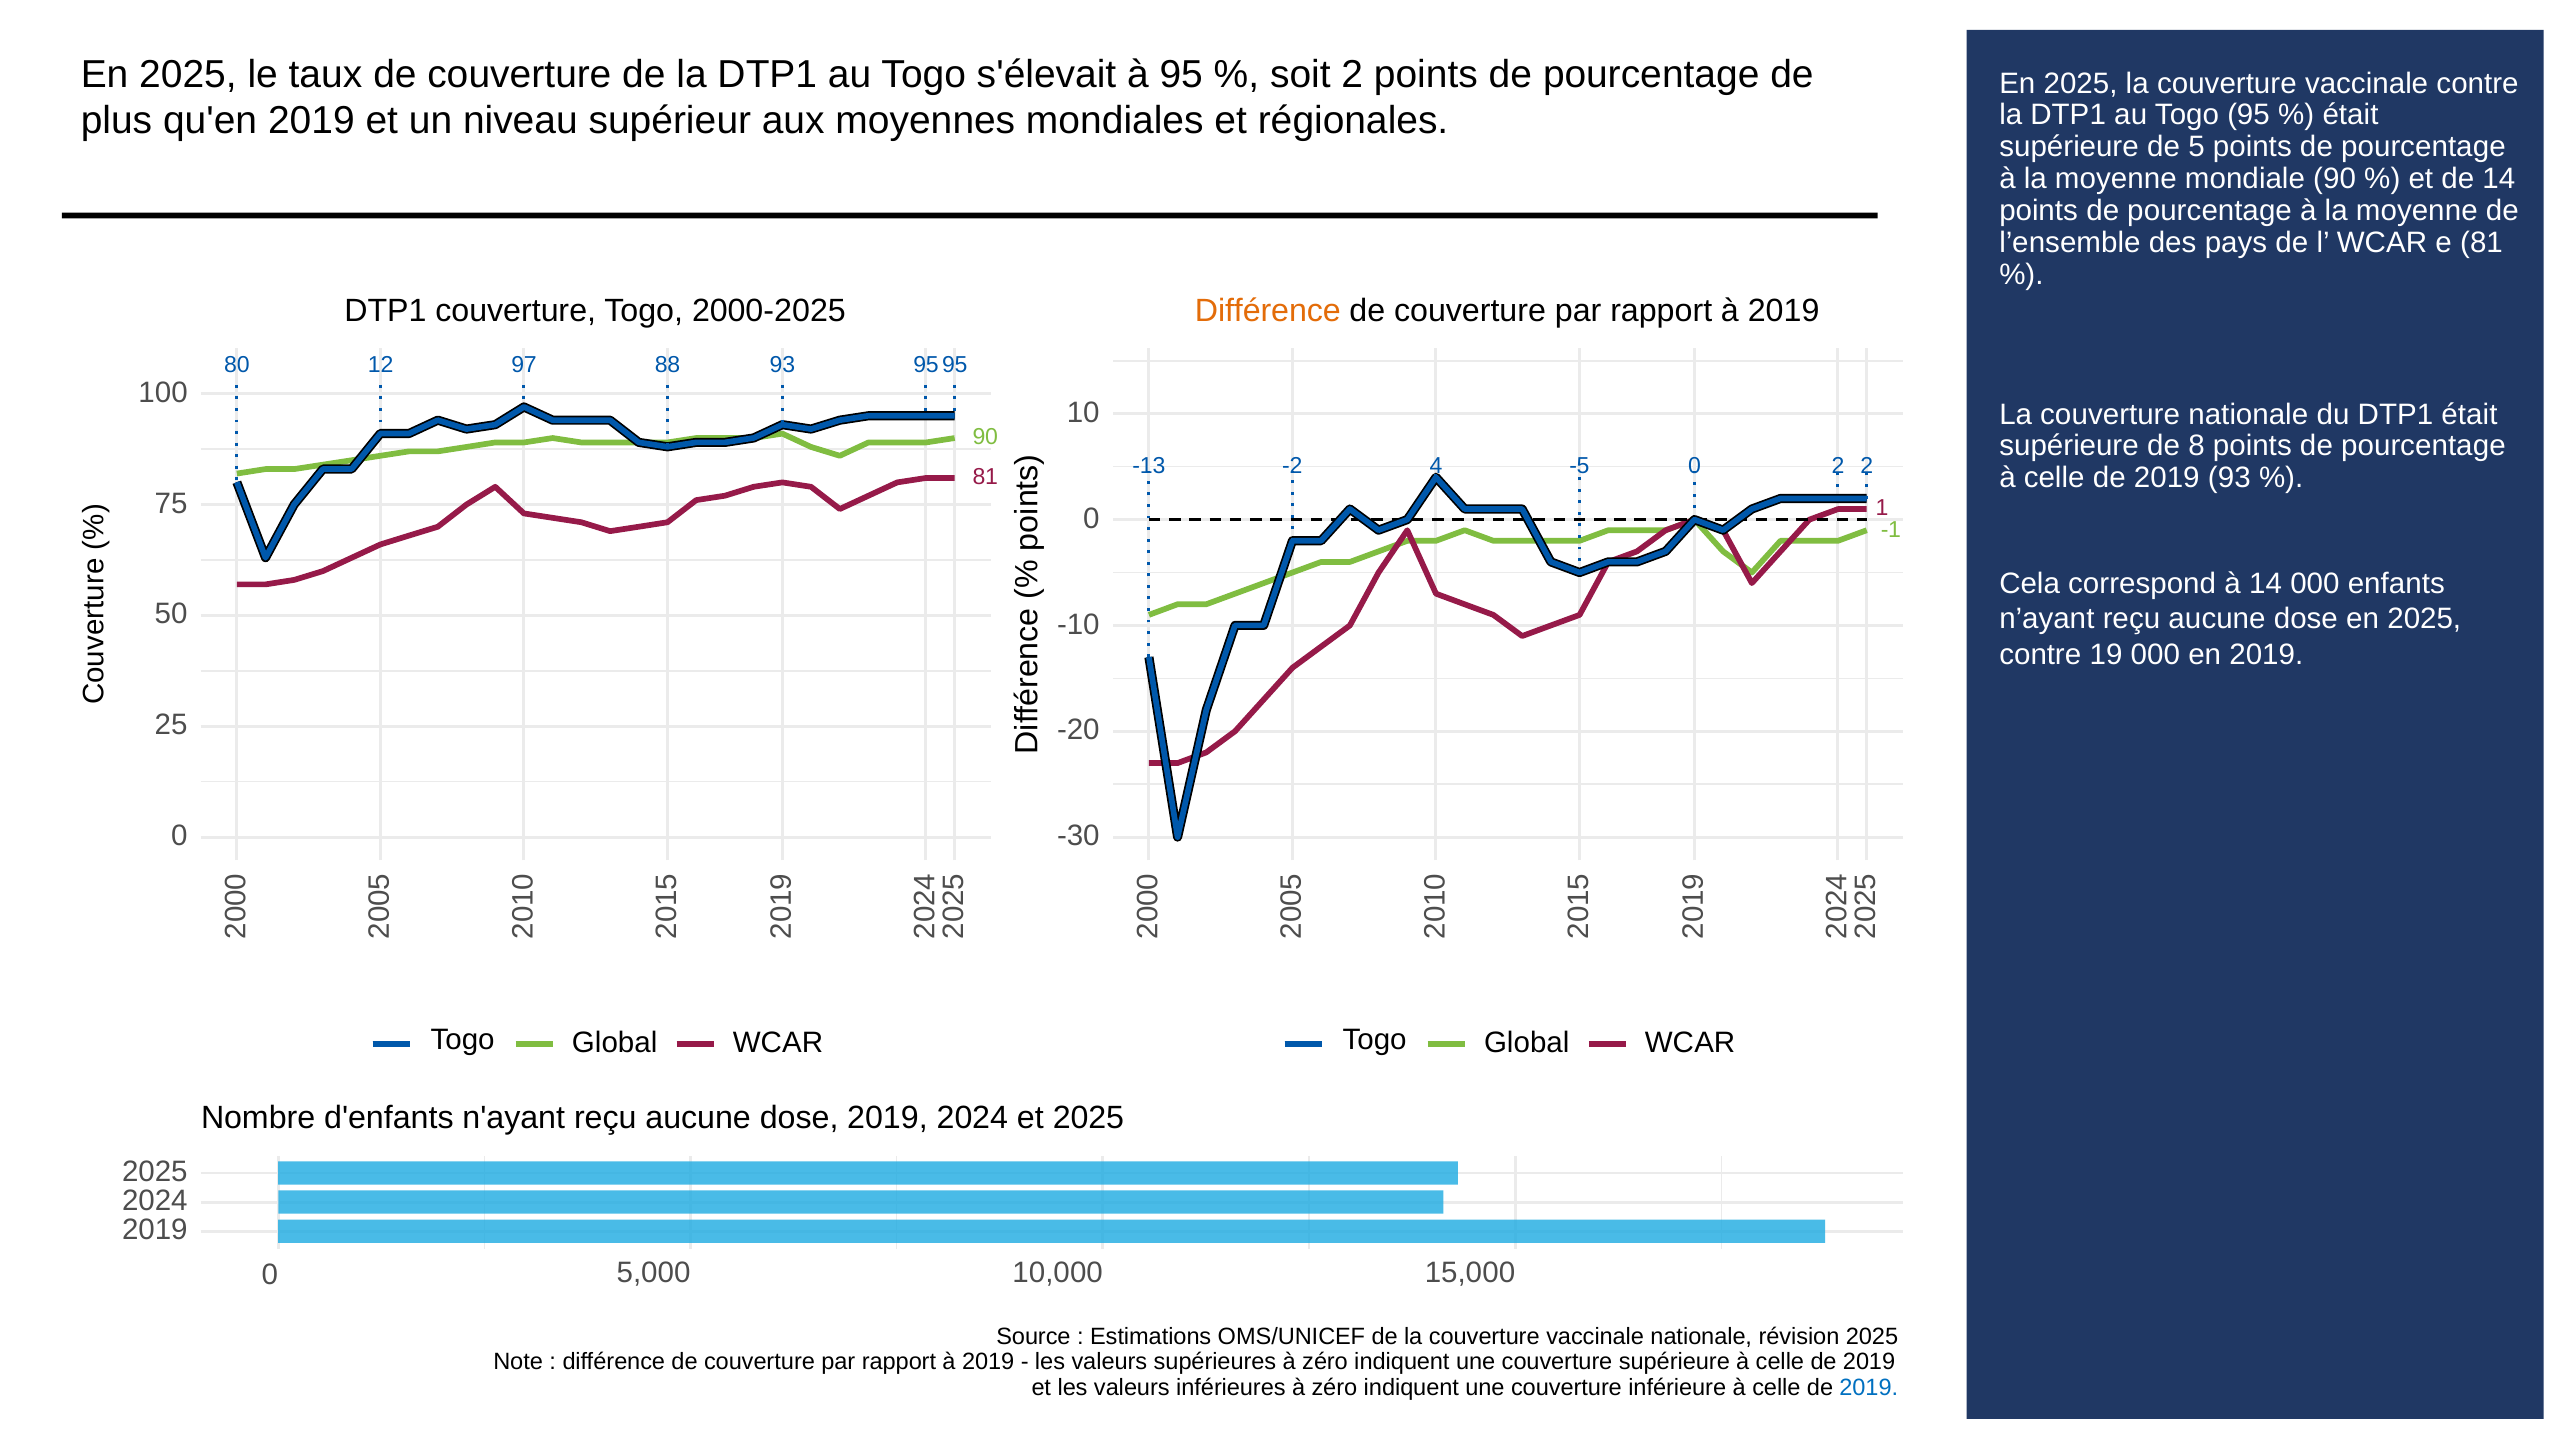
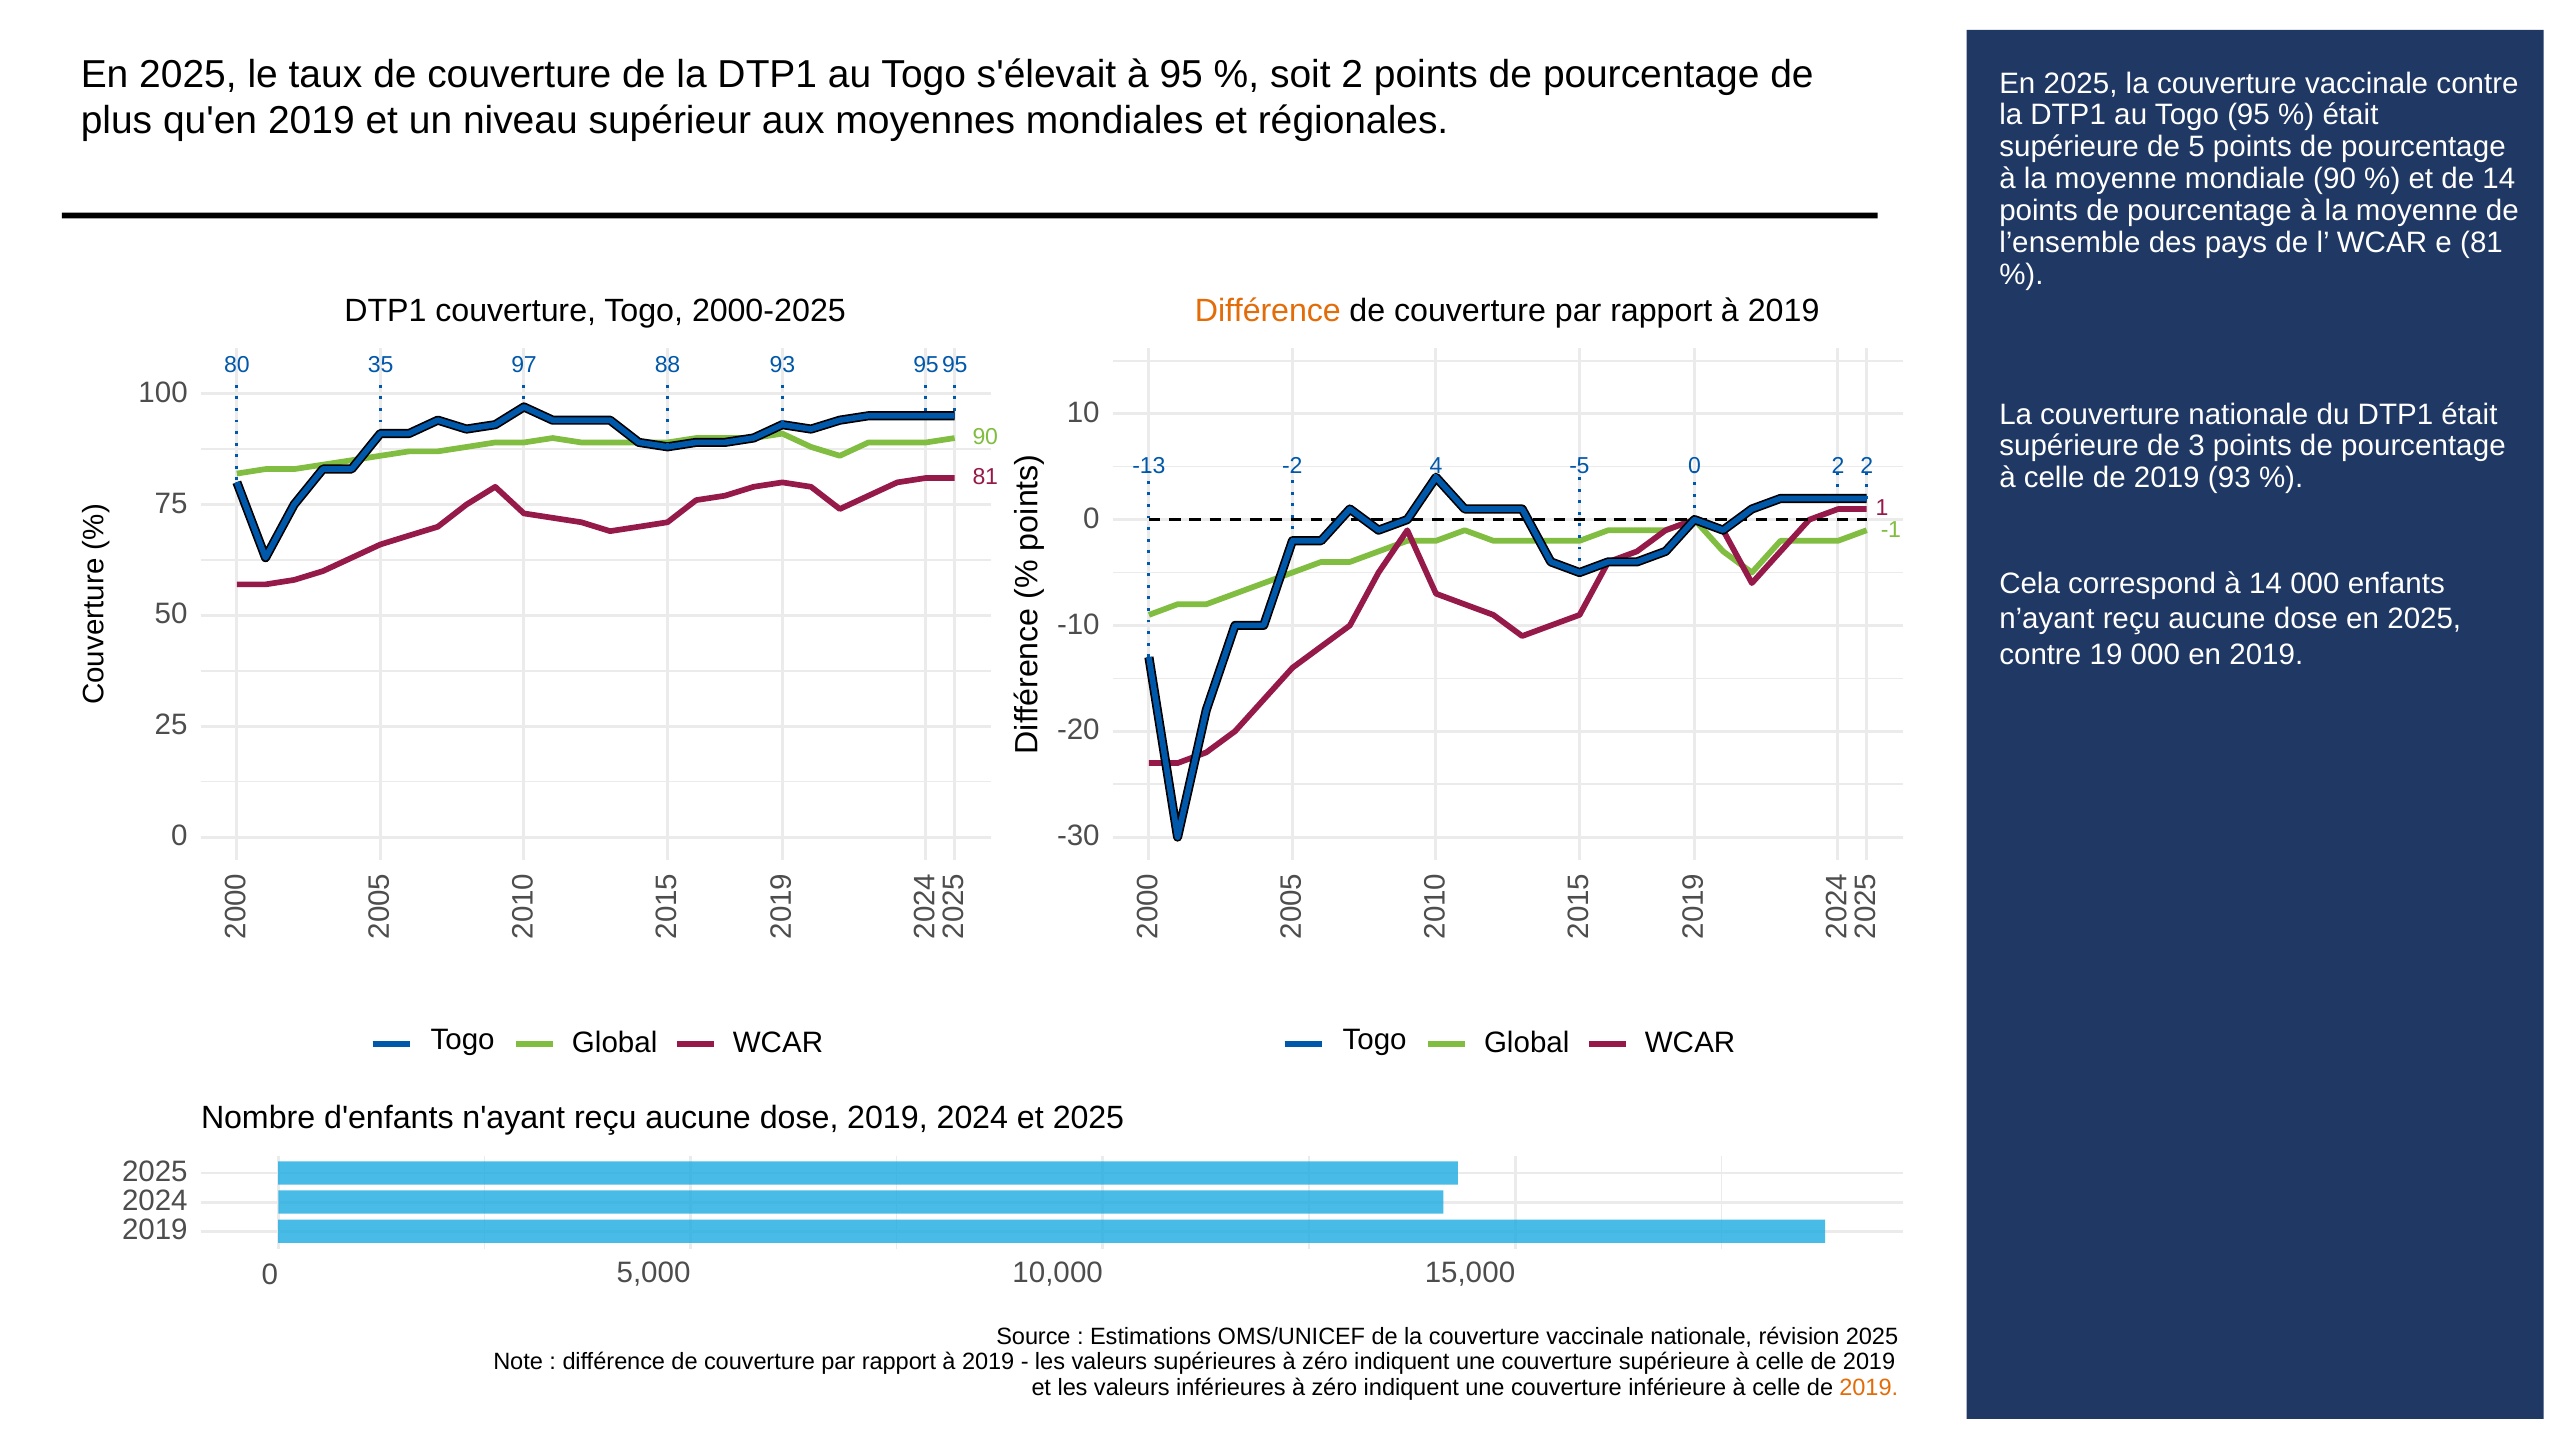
12: 12 -> 35
8: 8 -> 3
2019 at (1869, 1387) colour: blue -> orange
